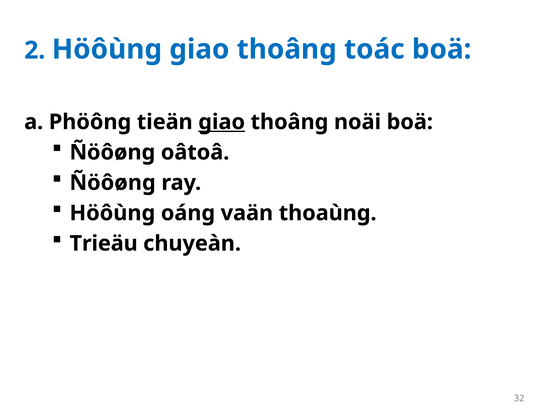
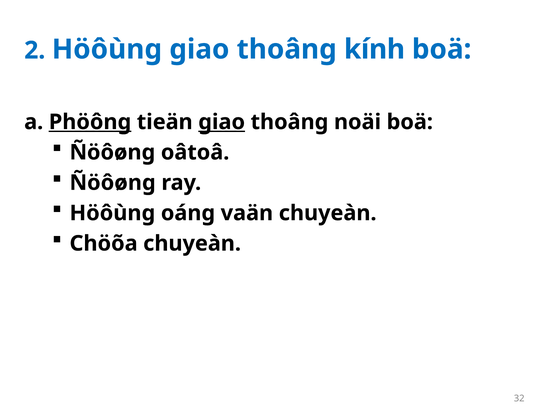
toác: toác -> kính
Phöông underline: none -> present
vaän thoaùng: thoaùng -> chuyeàn
Trieäu: Trieäu -> Chöõa
